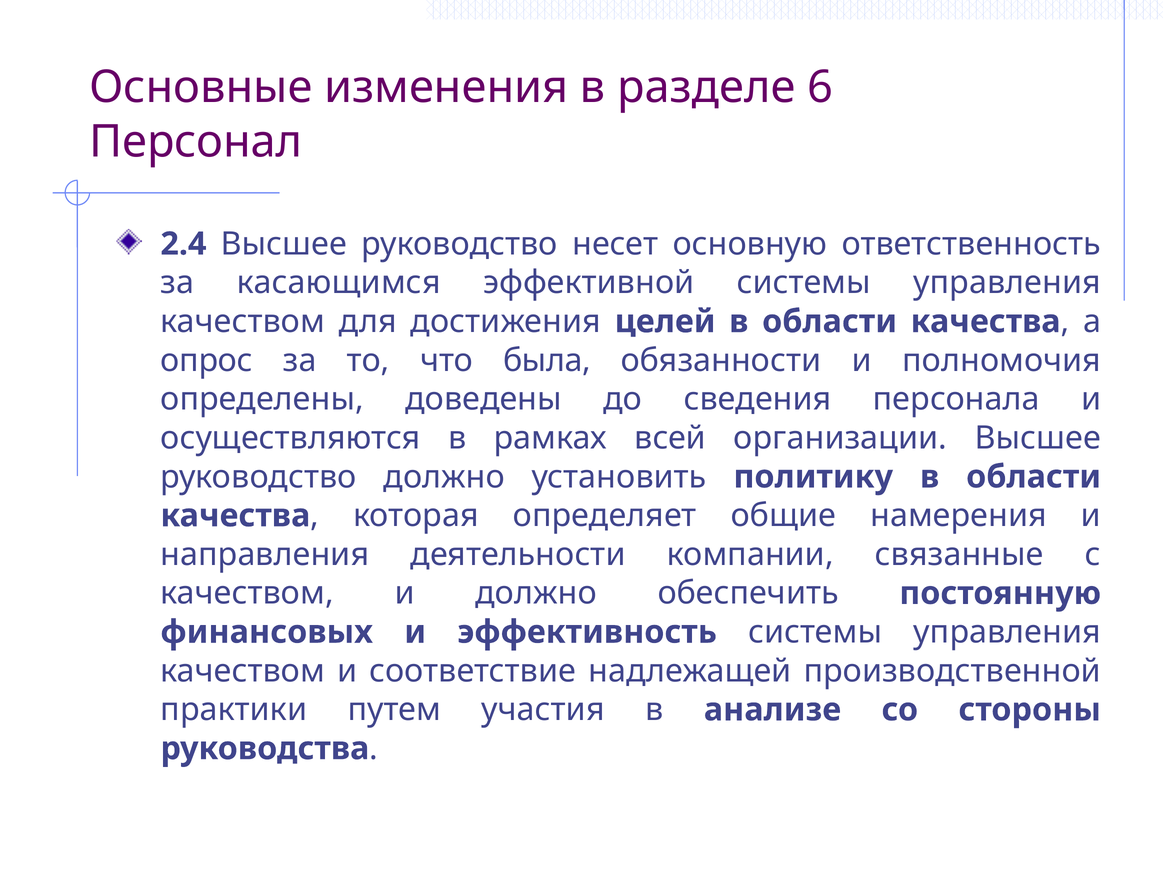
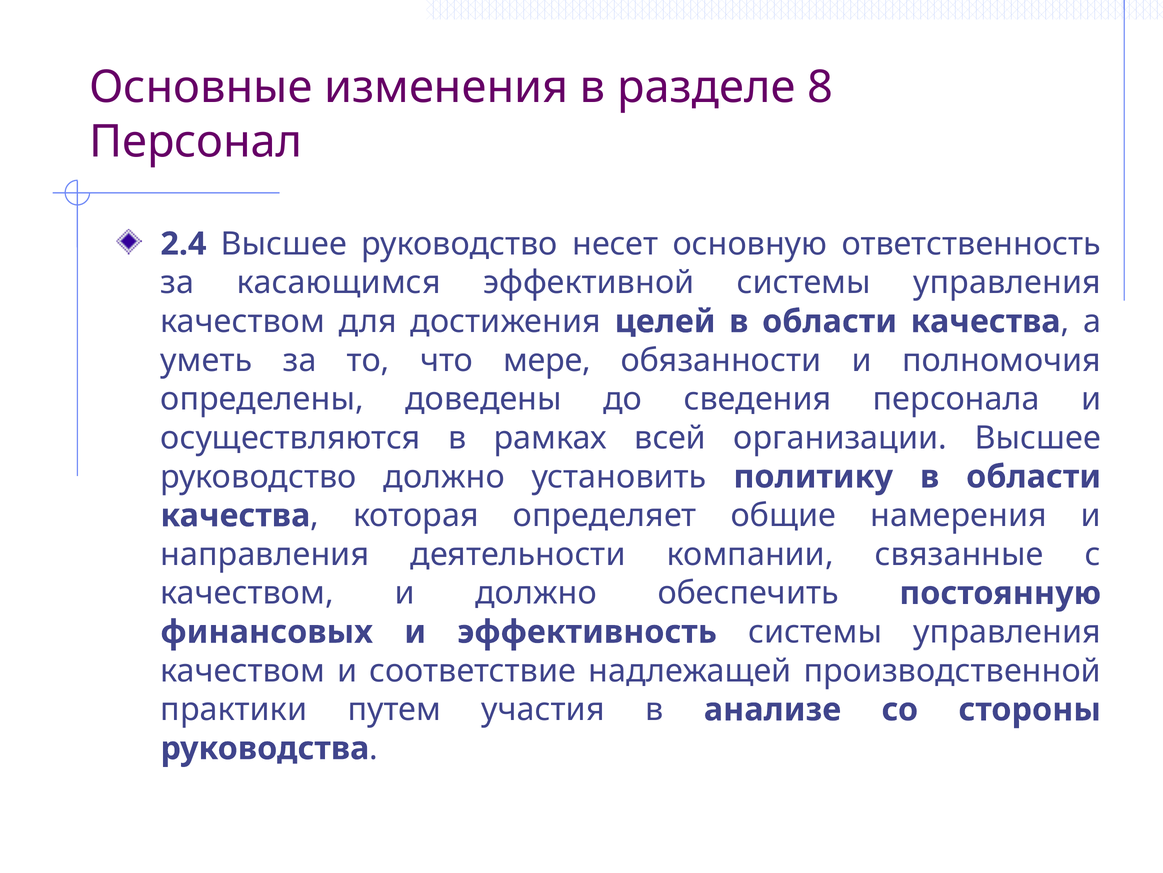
6: 6 -> 8
опрос: опрос -> уметь
была: была -> мере
